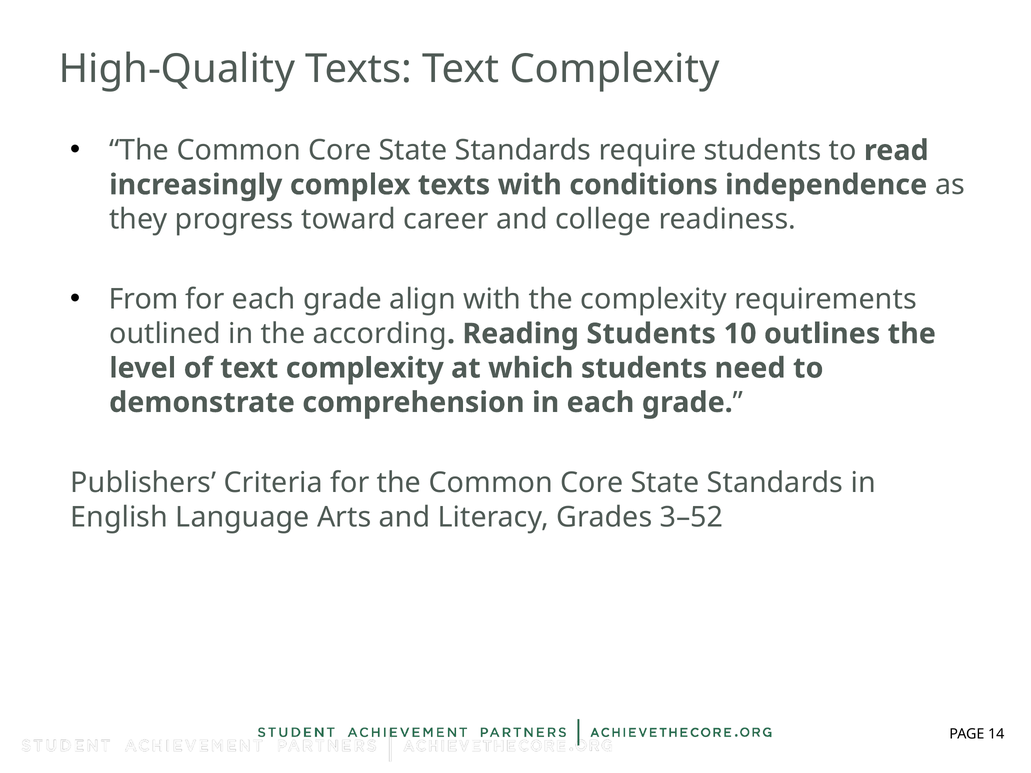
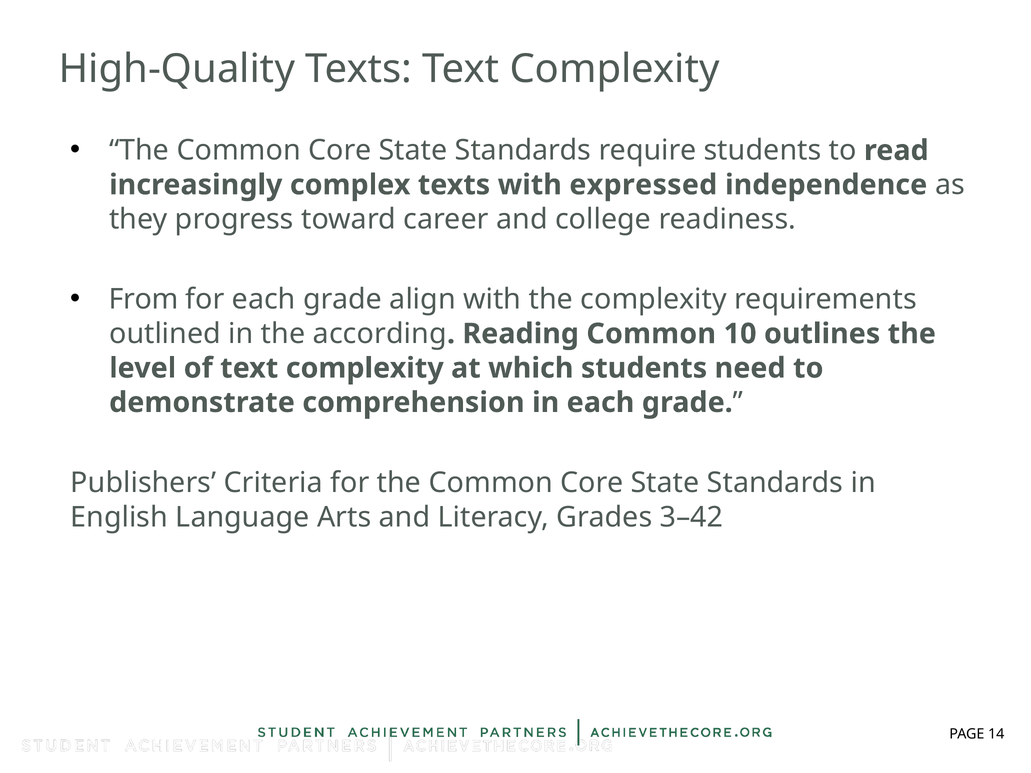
conditions: conditions -> expressed
Reading Students: Students -> Common
3–52: 3–52 -> 3–42
